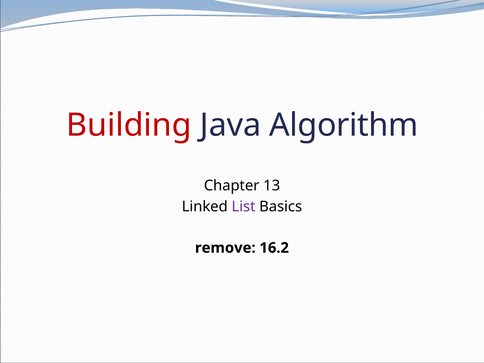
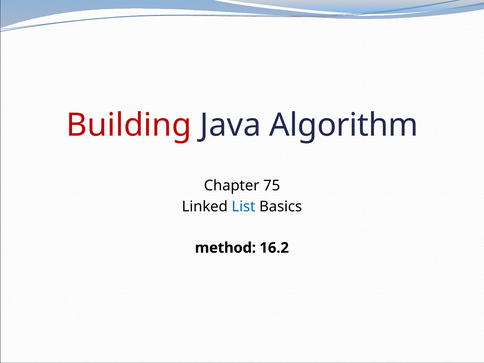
13: 13 -> 75
List colour: purple -> blue
remove: remove -> method
